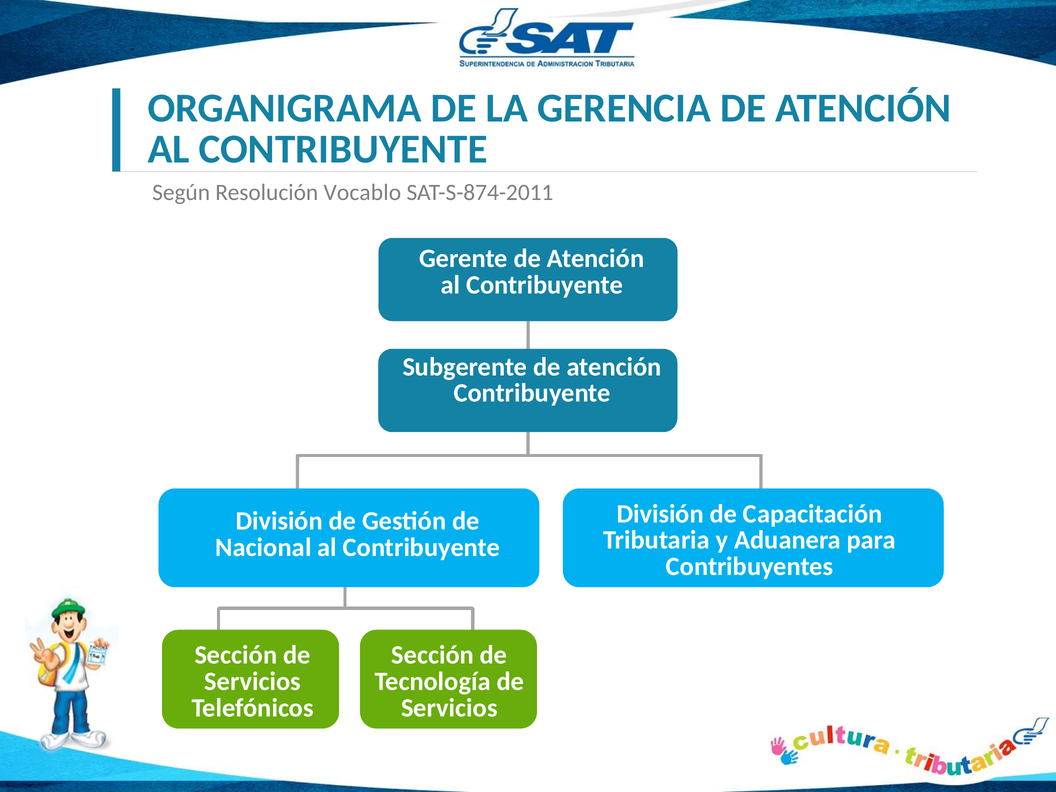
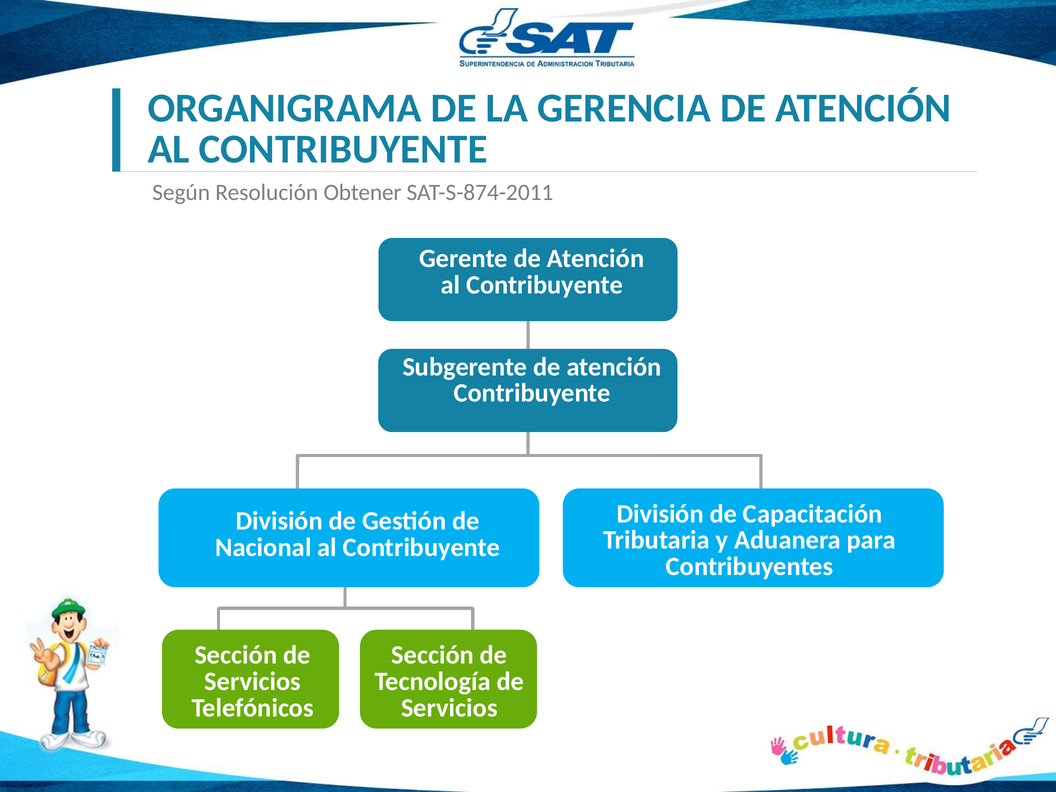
Vocablo: Vocablo -> Obtener
